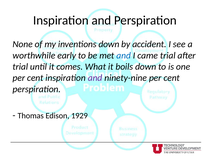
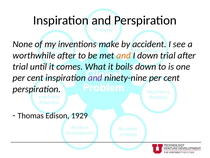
inventions down: down -> make
worthwhile early: early -> after
and at (124, 55) colour: blue -> orange
I came: came -> down
